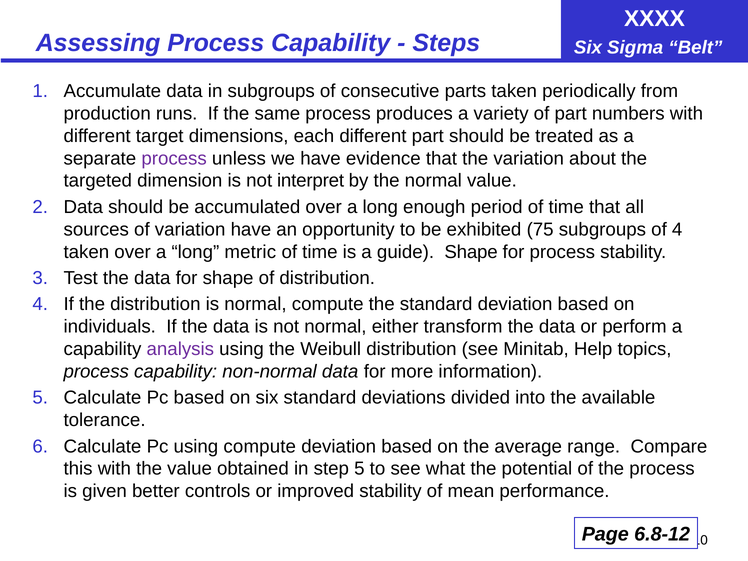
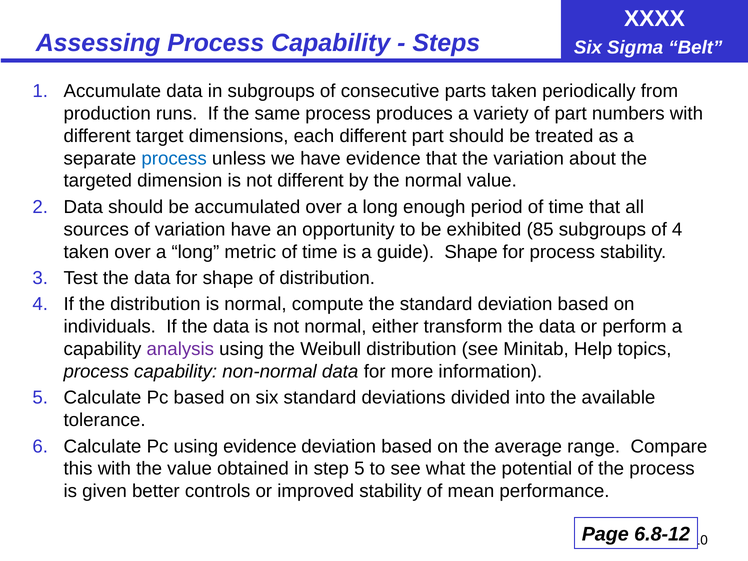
process at (174, 158) colour: purple -> blue
not interpret: interpret -> different
75: 75 -> 85
using compute: compute -> evidence
